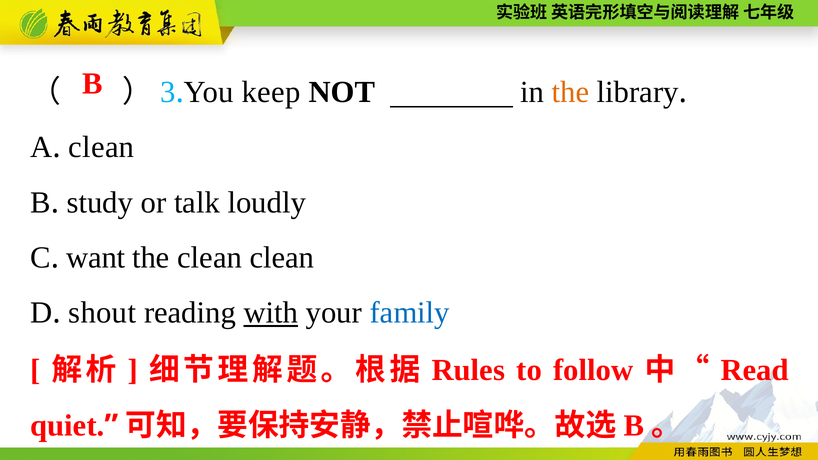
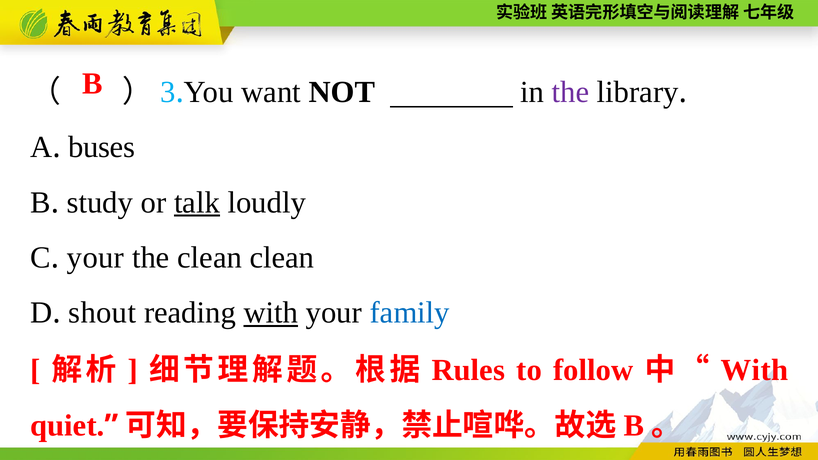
keep: keep -> want
the at (570, 92) colour: orange -> purple
clean at (101, 147): clean -> buses
talk underline: none -> present
want at (96, 258): want -> your
Read at (755, 370): Read -> With
